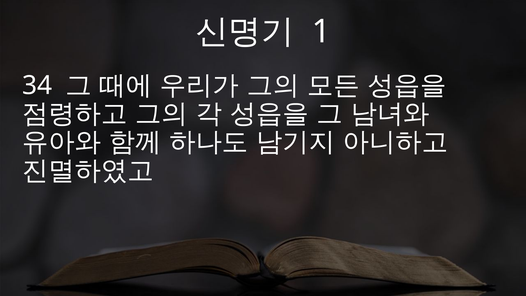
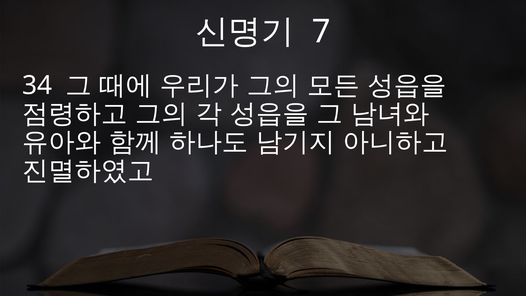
1: 1 -> 7
